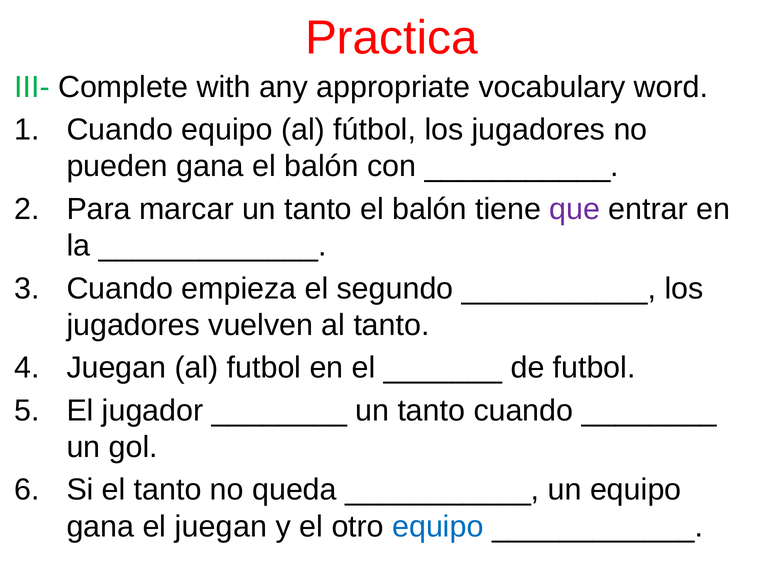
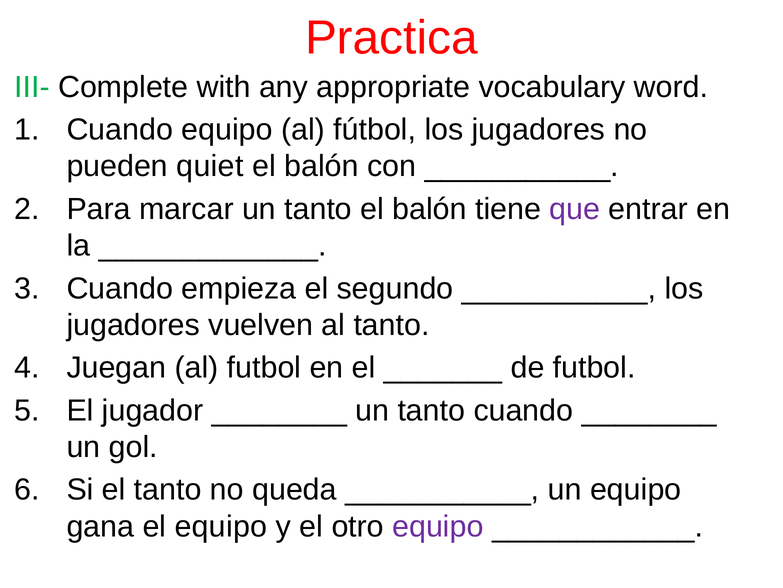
pueden gana: gana -> quiet
el juegan: juegan -> equipo
equipo at (438, 526) colour: blue -> purple
